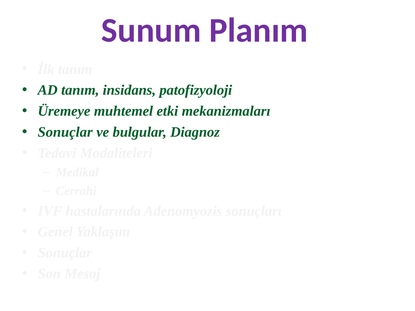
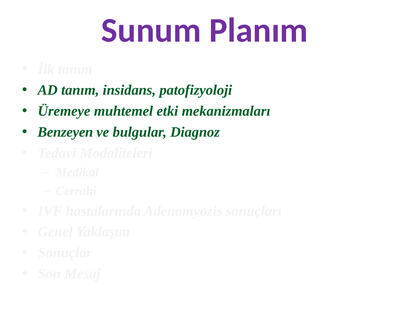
Sonuçlar at (65, 132): Sonuçlar -> Benzeyen
